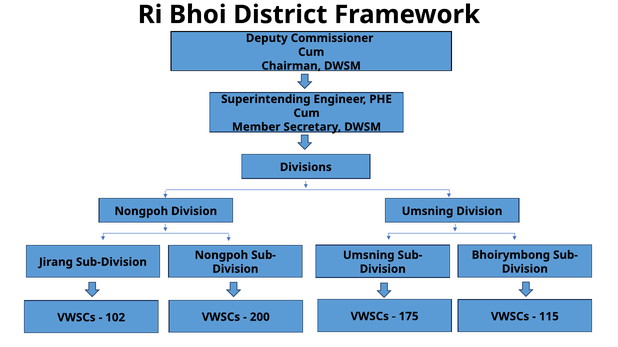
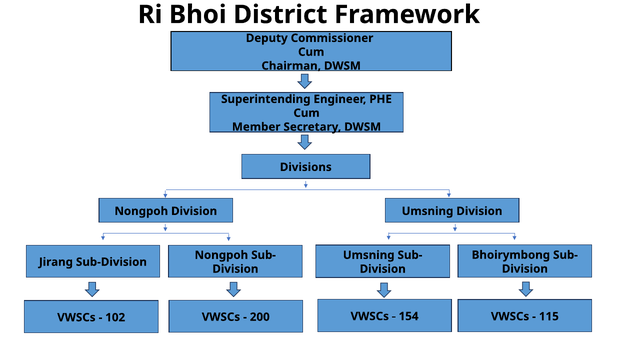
175: 175 -> 154
